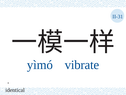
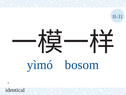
vibrate: vibrate -> bosom
